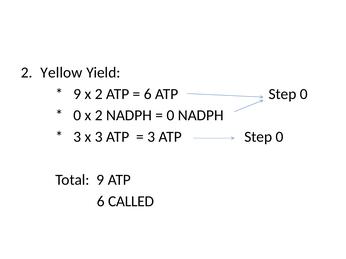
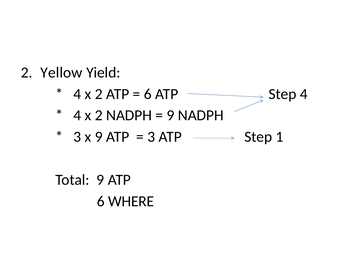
9 at (77, 94): 9 -> 4
6 ATP Step 0: 0 -> 4
0 at (77, 116): 0 -> 4
0 at (170, 116): 0 -> 9
x 3: 3 -> 9
3 ATP Step 0: 0 -> 1
CALLED: CALLED -> WHERE
